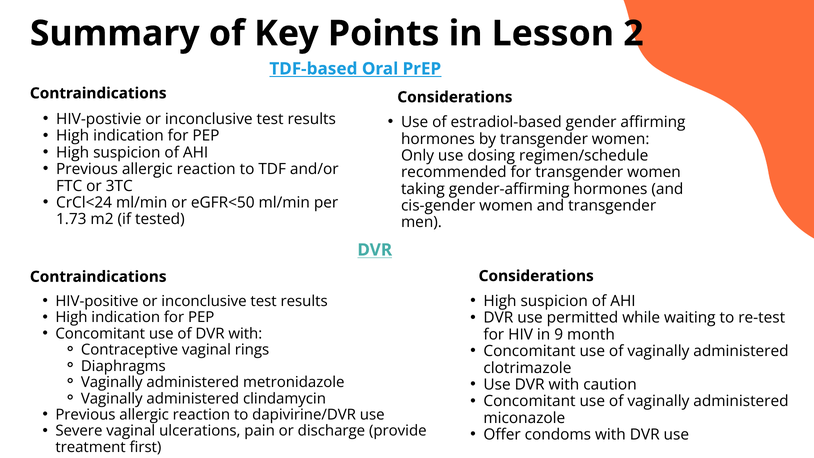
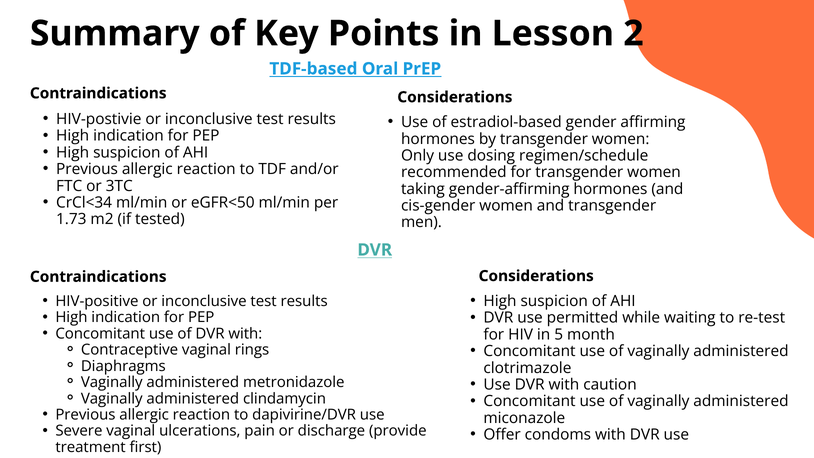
CrCl<24: CrCl<24 -> CrCl<34
9: 9 -> 5
